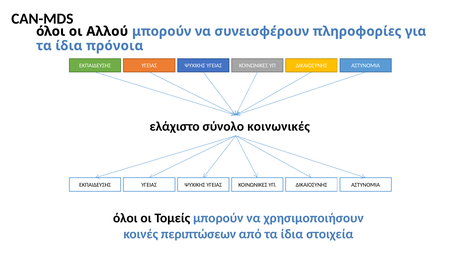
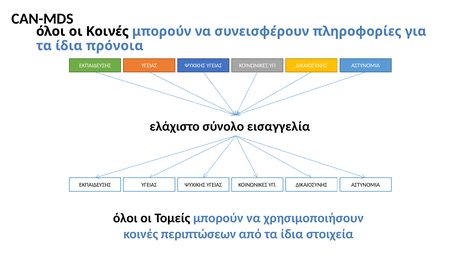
οι Αλλού: Αλλού -> Κοινές
κοινωνικές: κοινωνικές -> εισαγγελία
